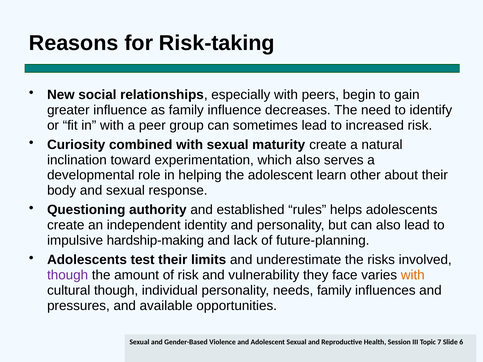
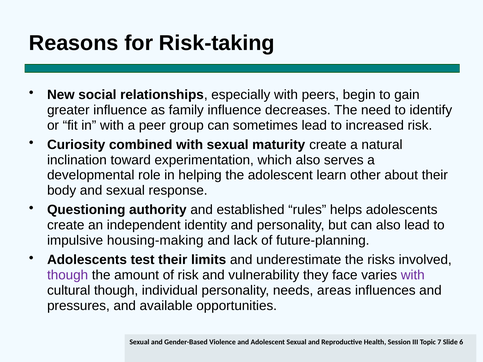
hardship-making: hardship-making -> housing-making
with at (413, 275) colour: orange -> purple
needs family: family -> areas
